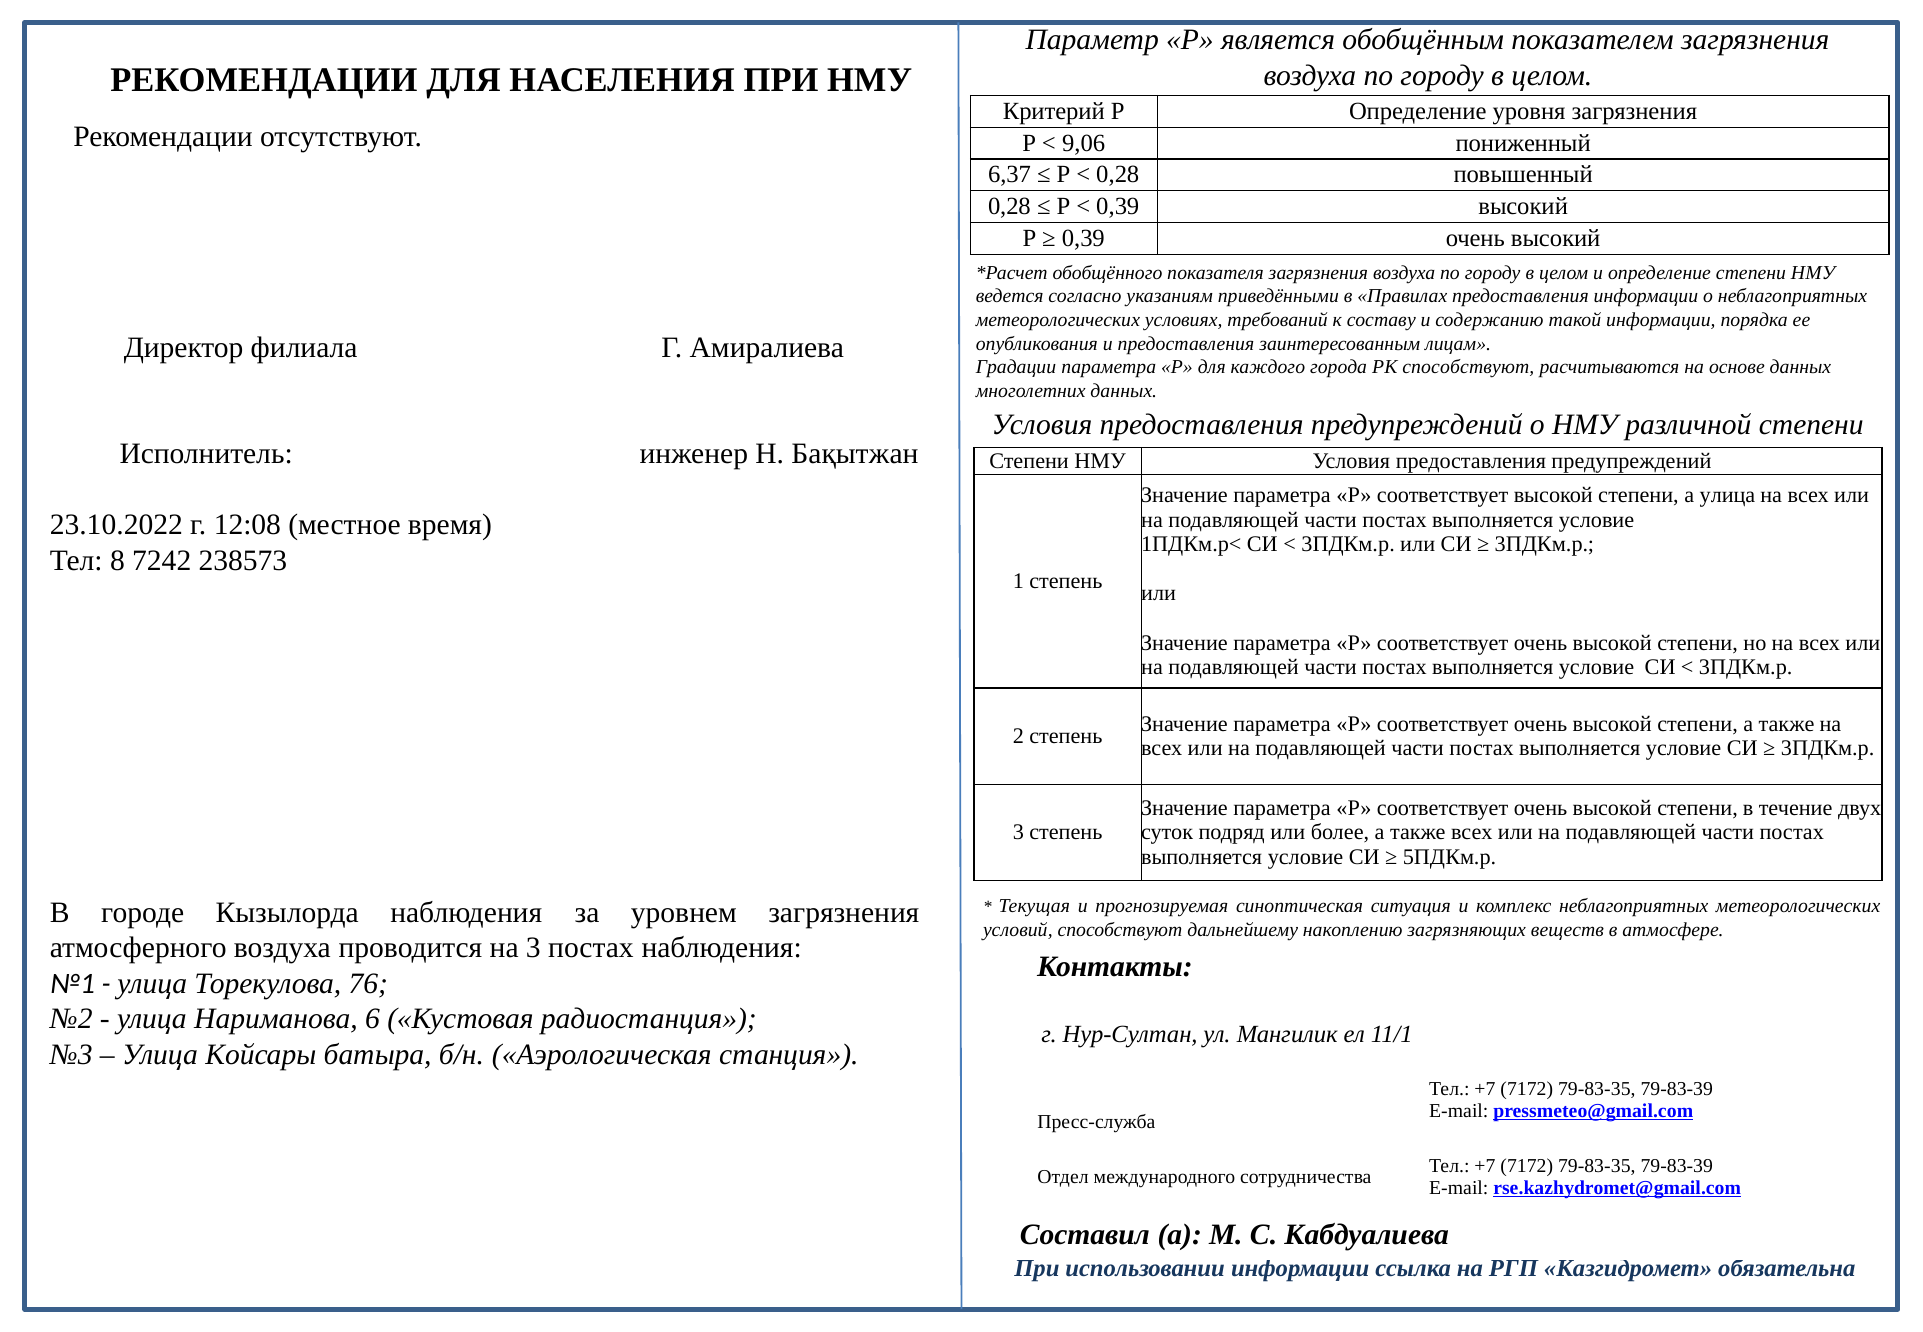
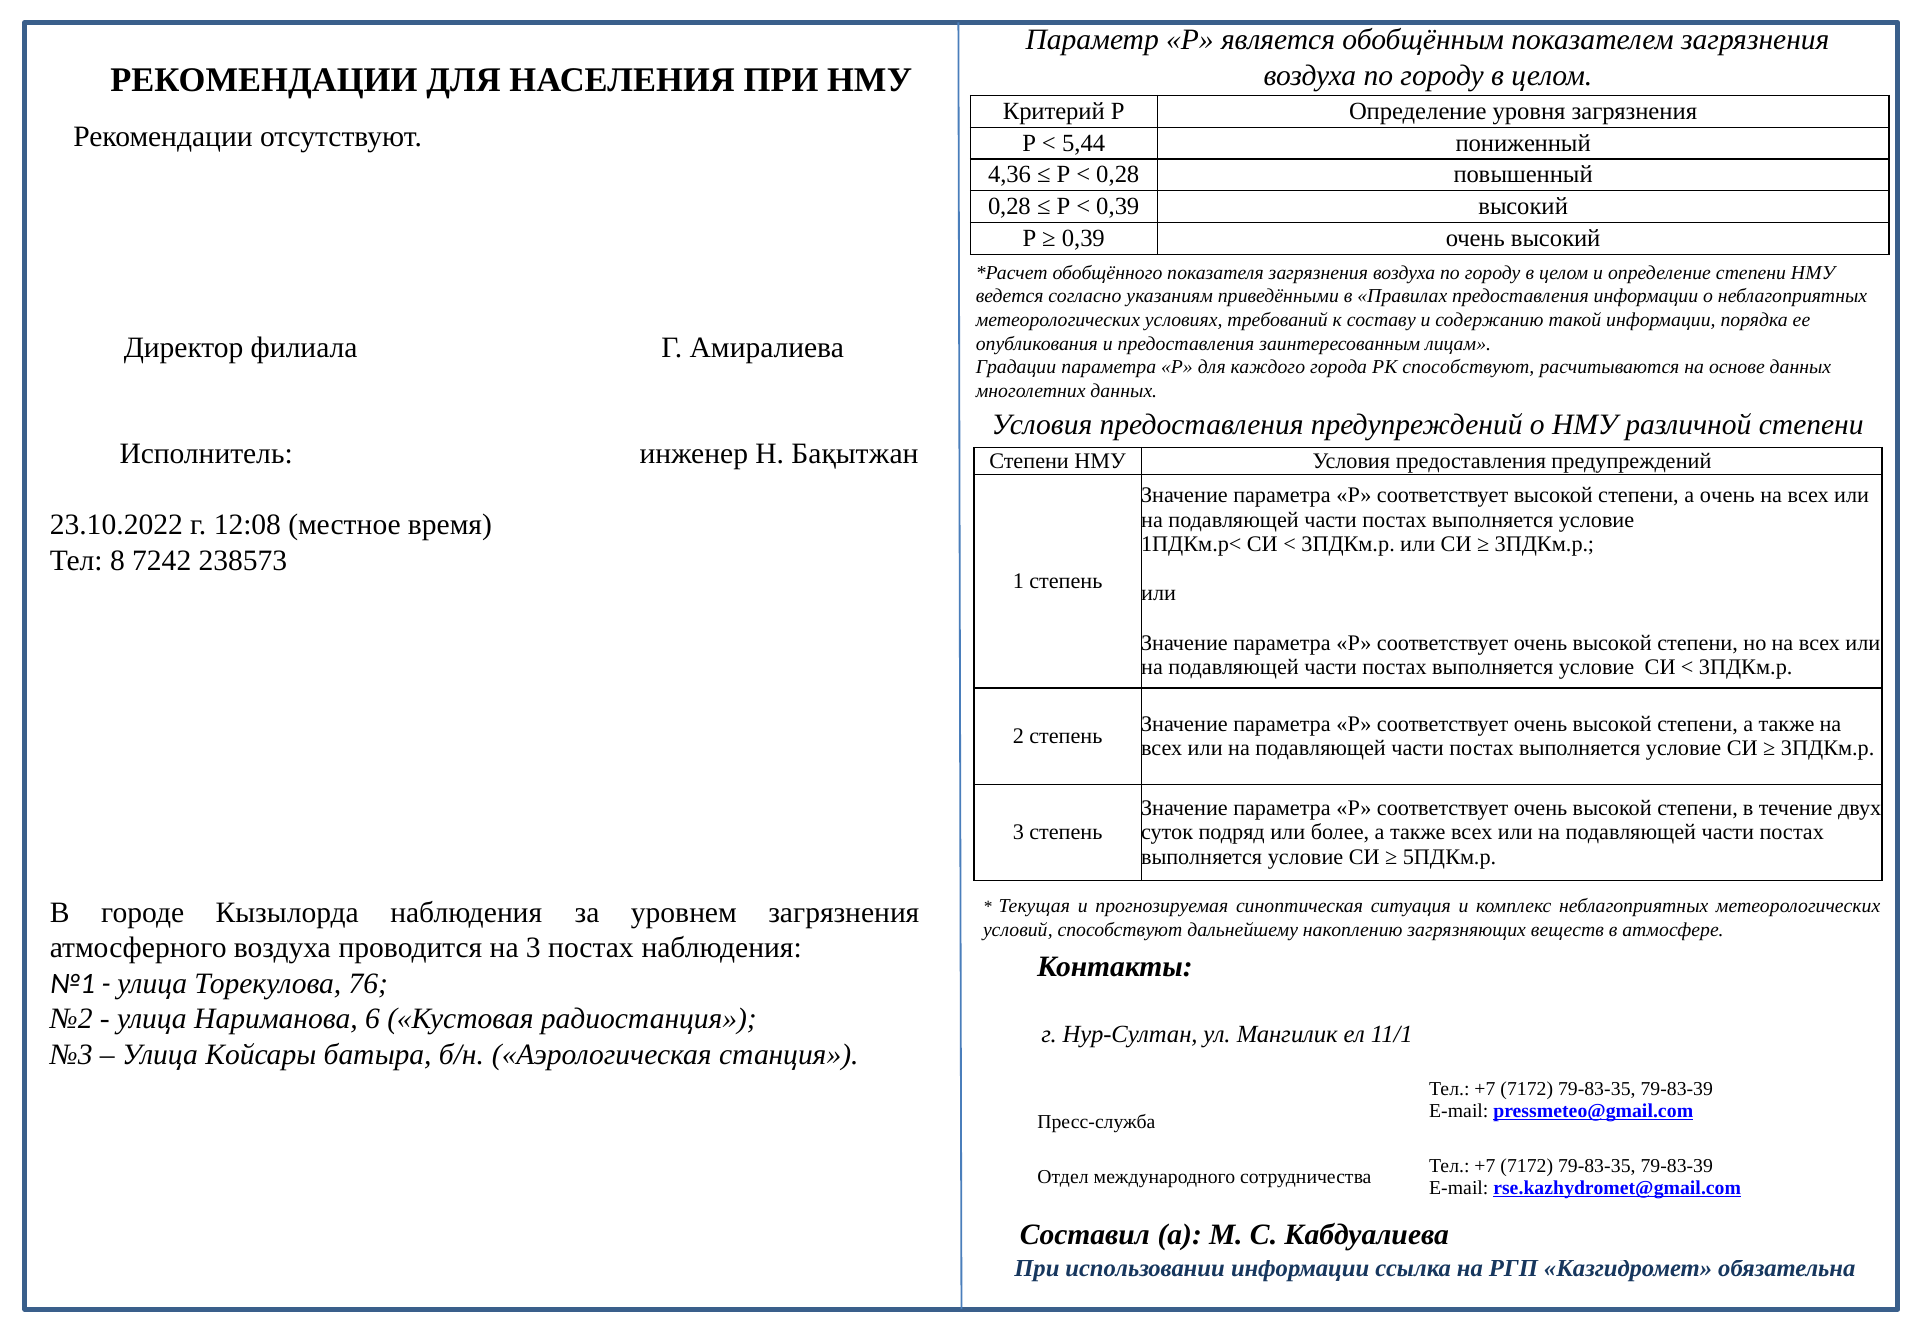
9,06: 9,06 -> 5,44
6,37: 6,37 -> 4,36
а улица: улица -> очень
